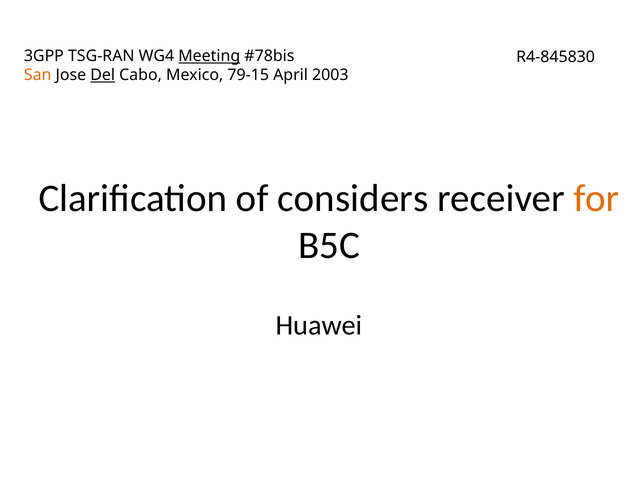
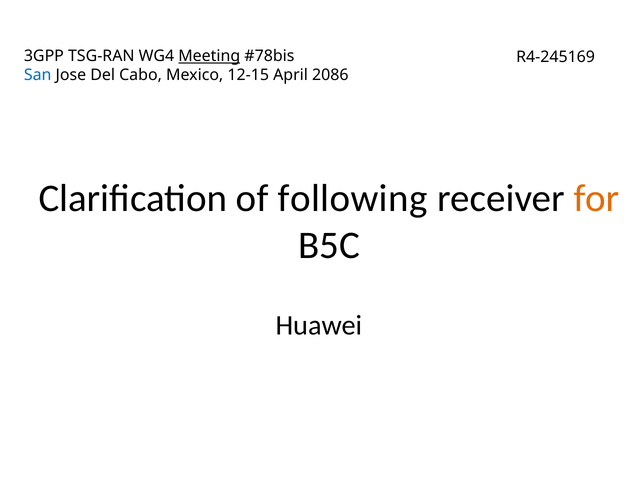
R4-845830: R4-845830 -> R4-245169
San colour: orange -> blue
Del underline: present -> none
79-15: 79-15 -> 12-15
2003: 2003 -> 2086
considers: considers -> following
